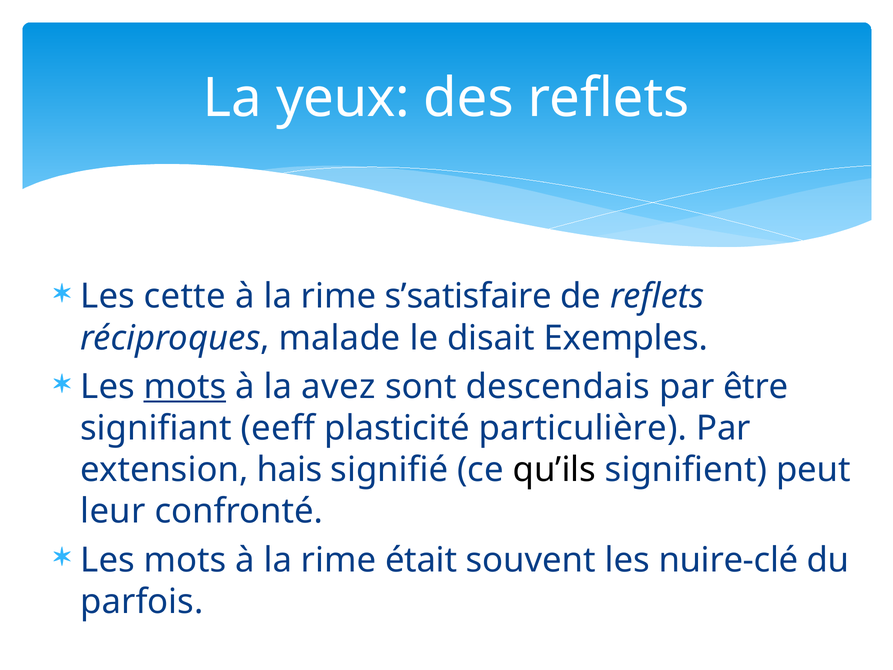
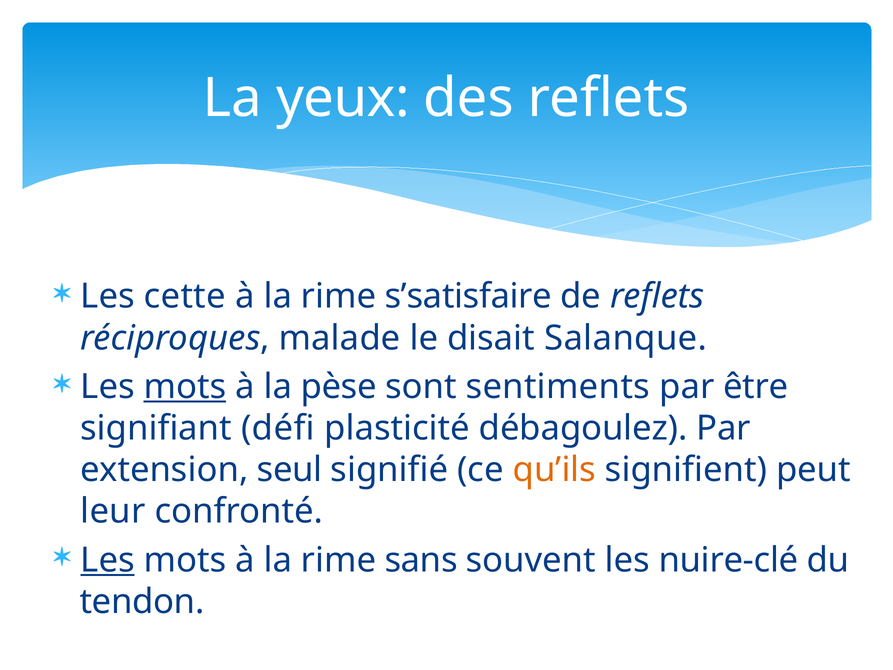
Exemples: Exemples -> Salanque
avez: avez -> pèse
descendais: descendais -> sentiments
eeff: eeff -> défi
particulière: particulière -> débagoulez
hais: hais -> seul
qu’ils colour: black -> orange
Les at (108, 560) underline: none -> present
était: était -> sans
parfois: parfois -> tendon
